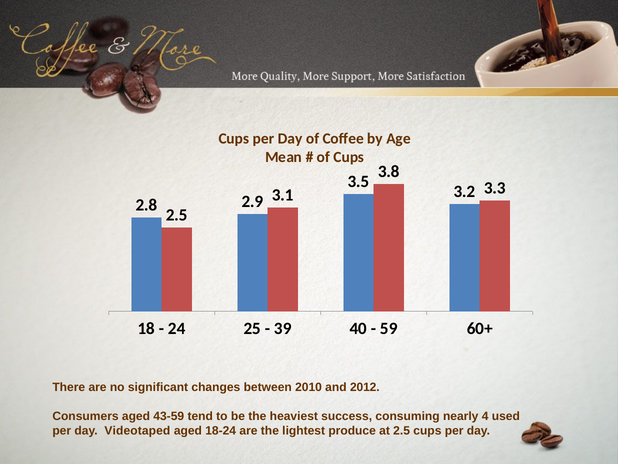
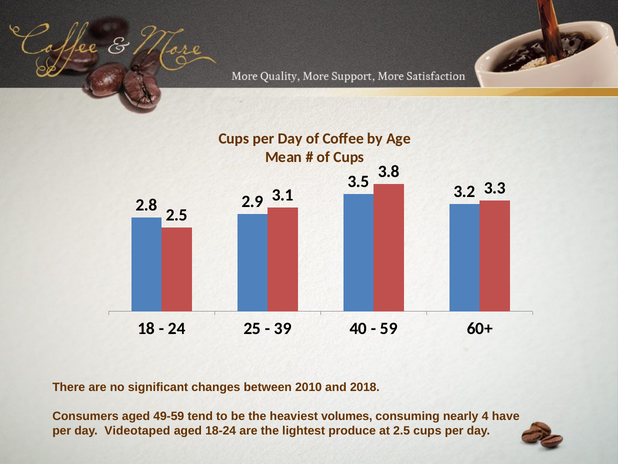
2012: 2012 -> 2018
43-59: 43-59 -> 49-59
success: success -> volumes
used: used -> have
